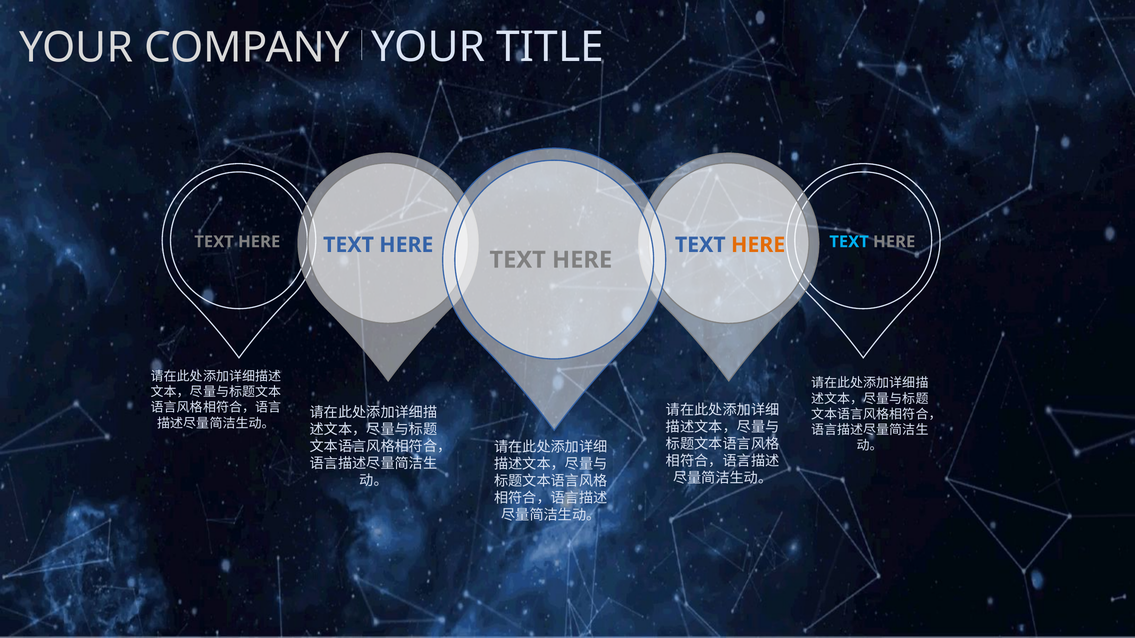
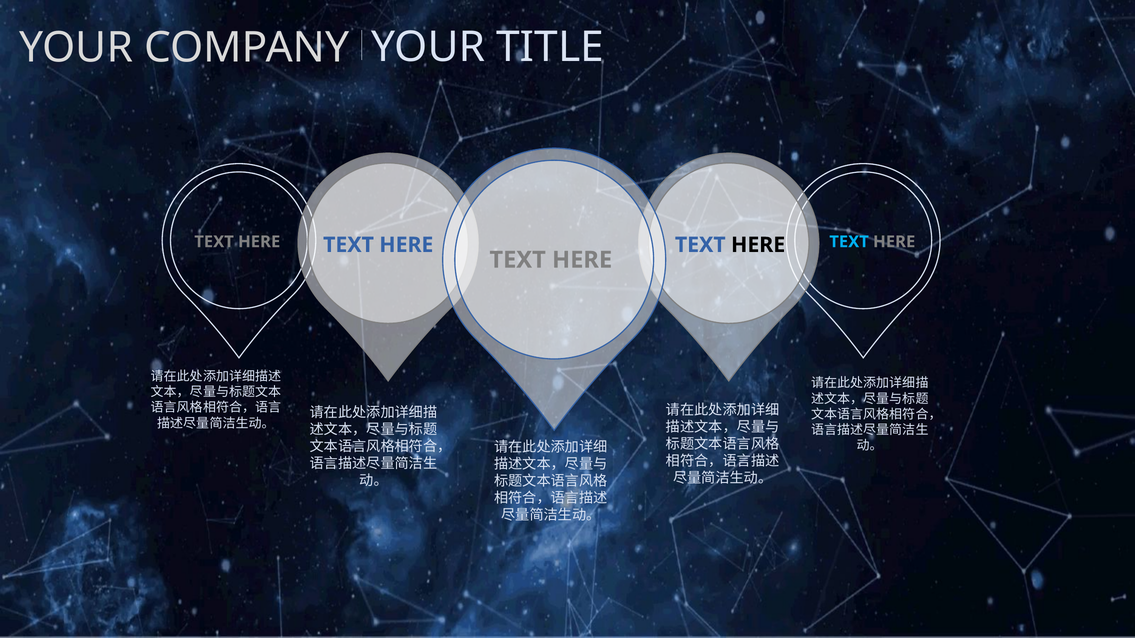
HERE at (758, 245) colour: orange -> black
